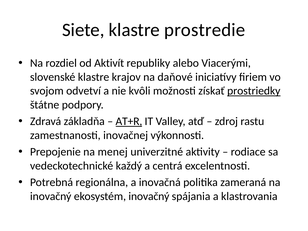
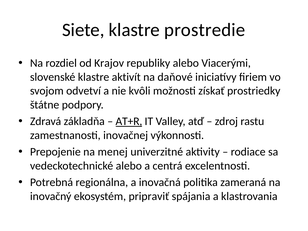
Aktivít: Aktivít -> Krajov
krajov: krajov -> aktivít
prostriedky underline: present -> none
vedeckotechnické každý: každý -> alebo
ekosystém inovačný: inovačný -> pripraviť
